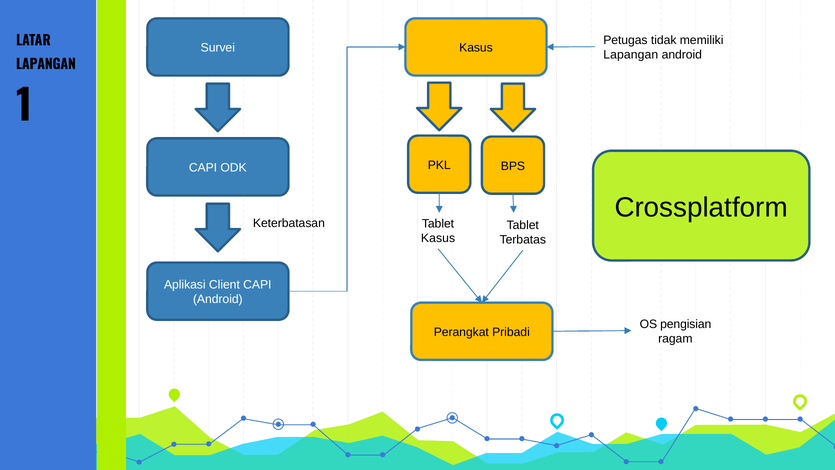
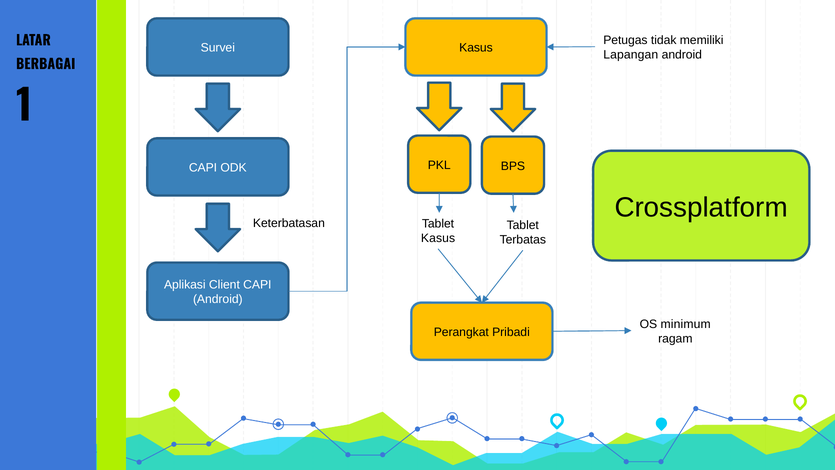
LAPANGAN at (46, 64): LAPANGAN -> BERBAGAI
pengisian: pengisian -> minimum
